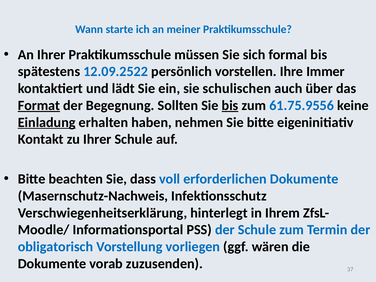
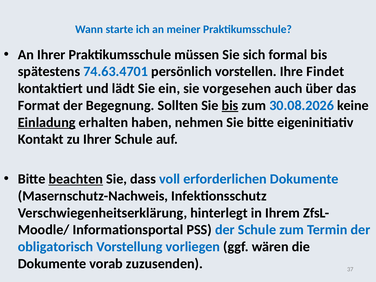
12.09.2522: 12.09.2522 -> 74.63.4701
Immer: Immer -> Findet
schulischen: schulischen -> vorgesehen
Format underline: present -> none
61.75.9556: 61.75.9556 -> 30.08.2026
beachten underline: none -> present
